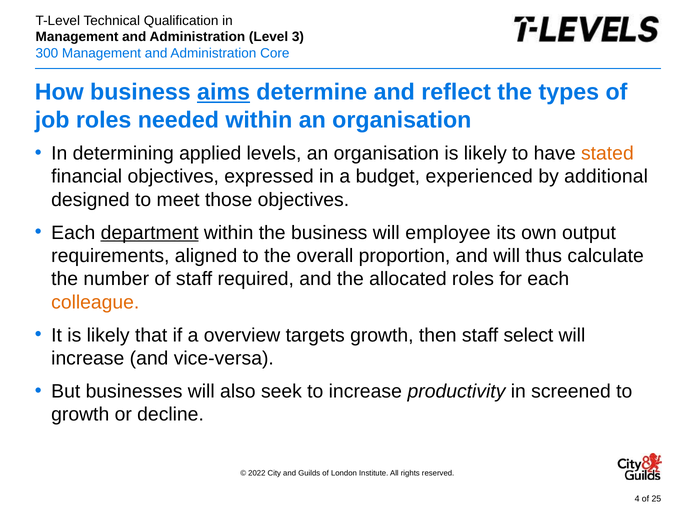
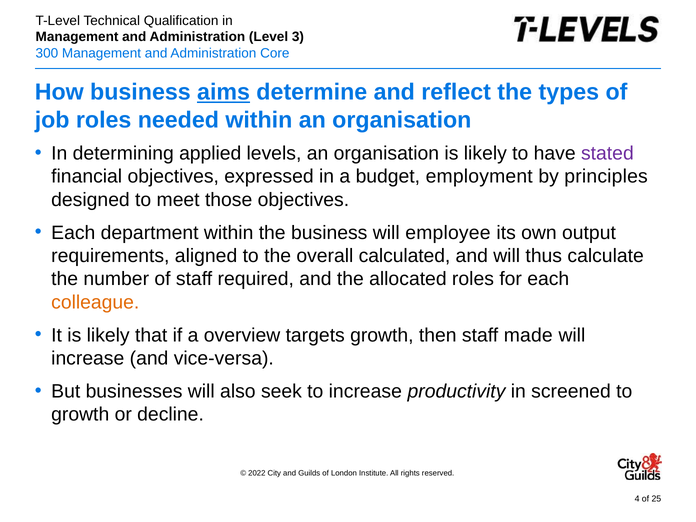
stated colour: orange -> purple
experienced: experienced -> employment
additional: additional -> principles
department underline: present -> none
proportion: proportion -> calculated
select: select -> made
